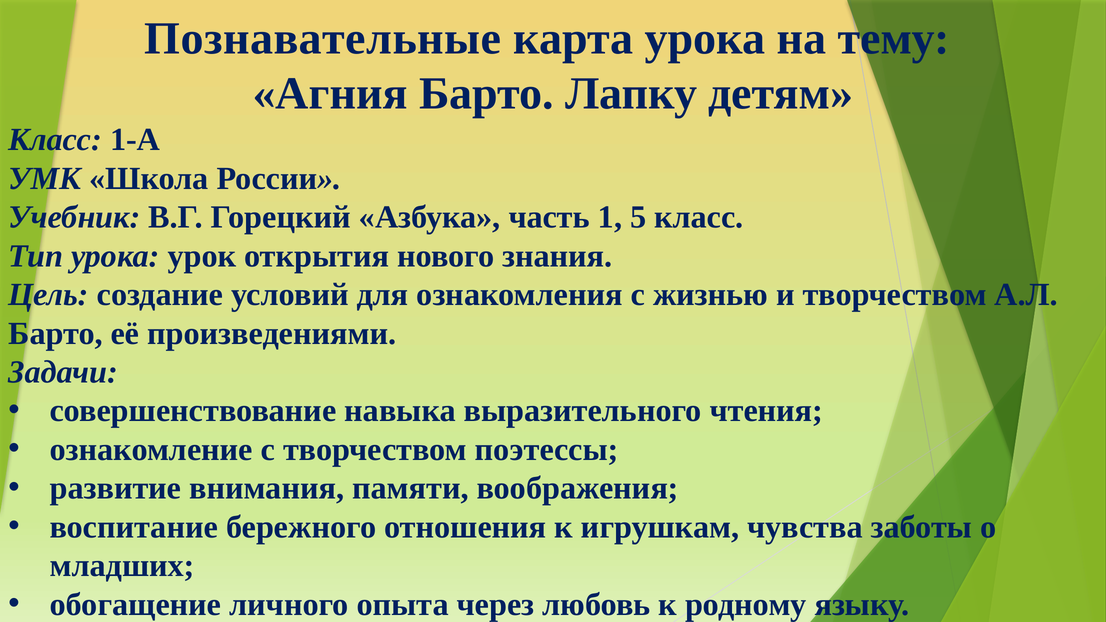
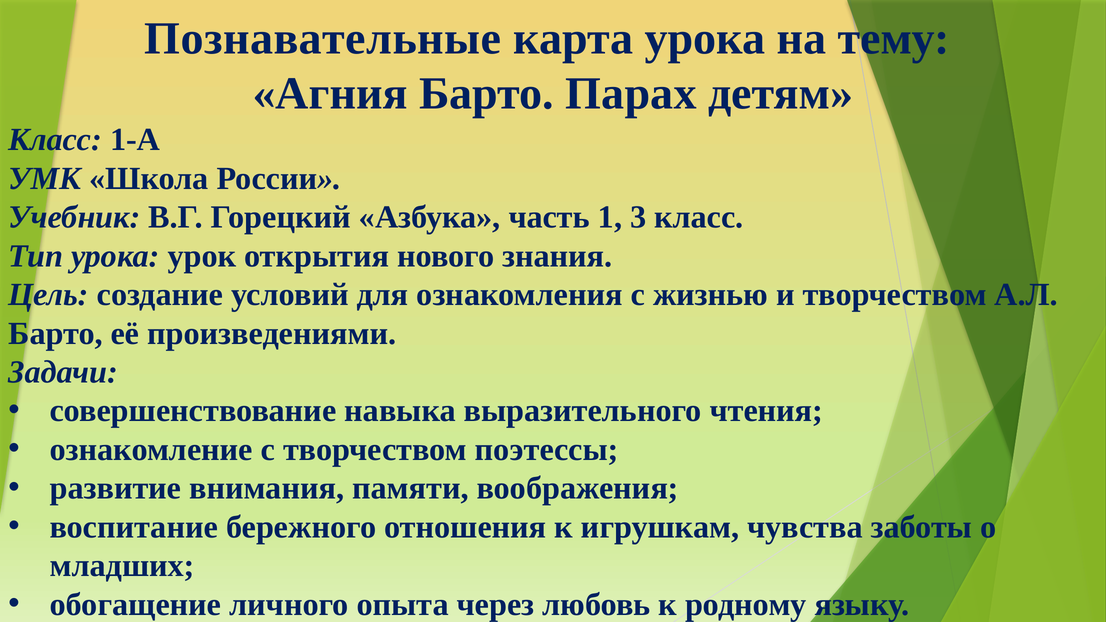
Лапку: Лапку -> Парах
5: 5 -> 3
